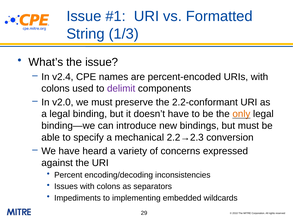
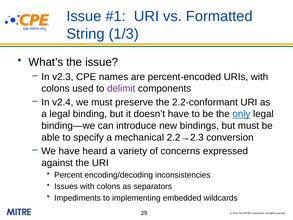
v2.4: v2.4 -> v2.3
v2.0: v2.0 -> v2.4
only colour: orange -> blue
